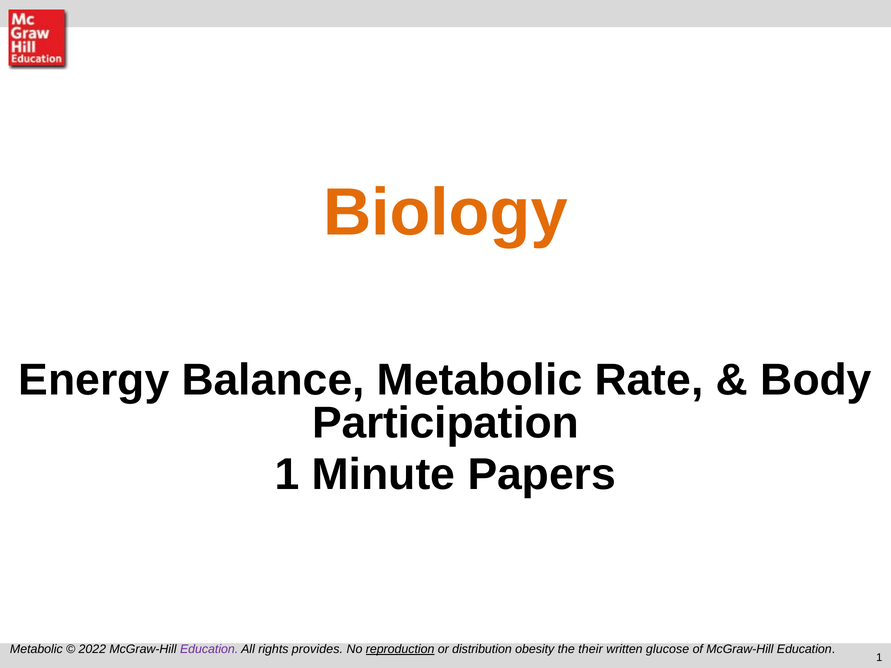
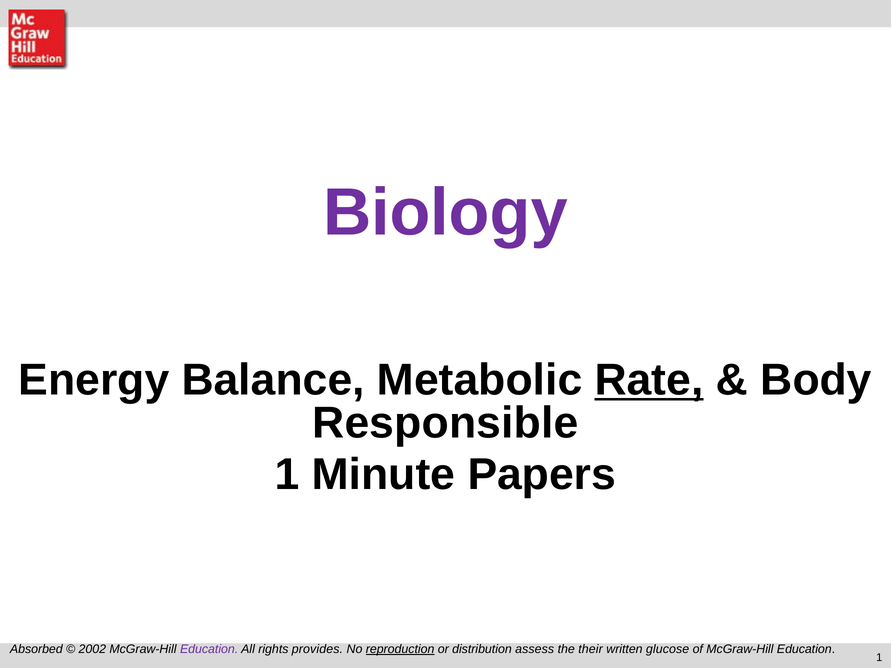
Biology colour: orange -> purple
Rate underline: none -> present
Participation: Participation -> Responsible
Metabolic at (36, 649): Metabolic -> Absorbed
2022: 2022 -> 2002
obesity: obesity -> assess
